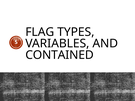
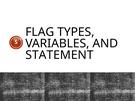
CONTAINED: CONTAINED -> STATEMENT
